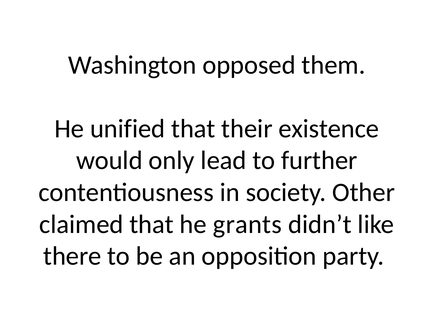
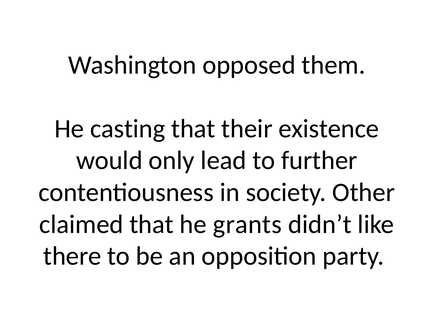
unified: unified -> casting
